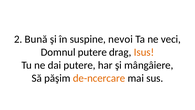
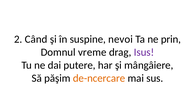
Bună: Bună -> Când
veci: veci -> prin
Domnul putere: putere -> vreme
Isus colour: orange -> purple
